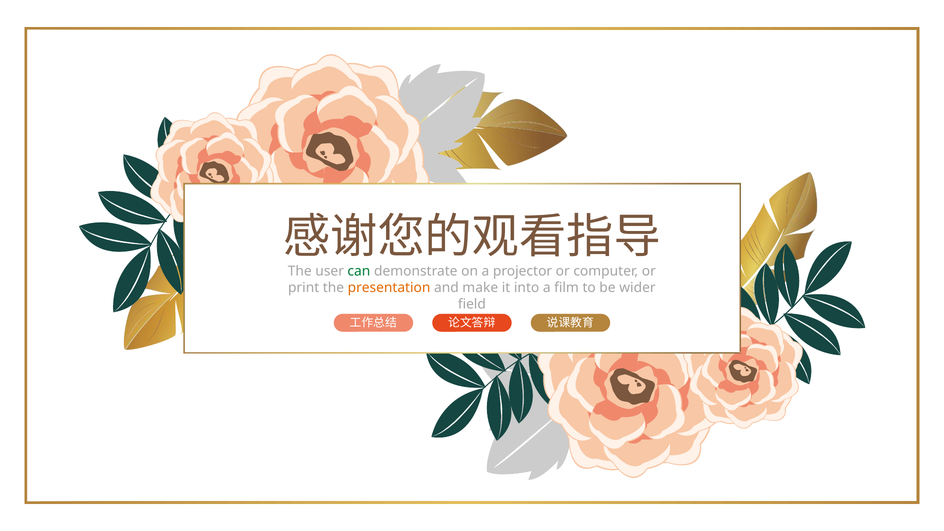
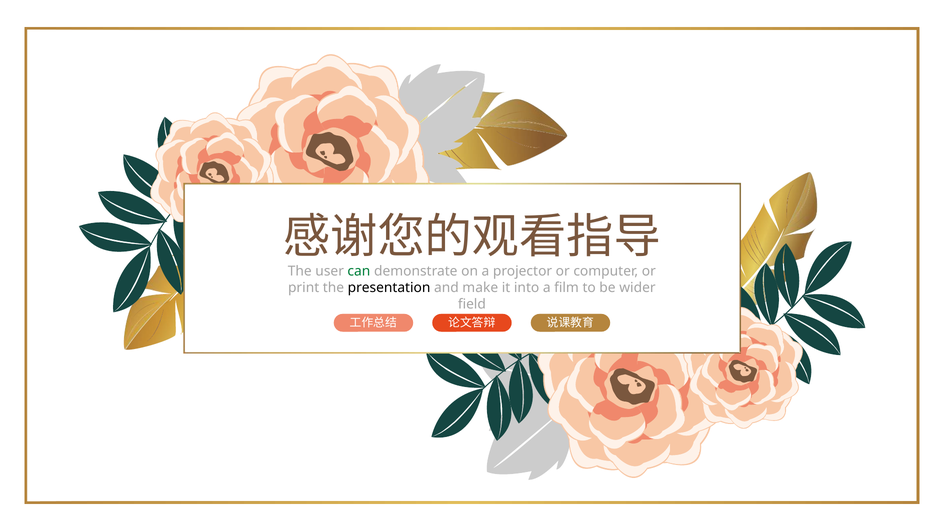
presentation colour: orange -> black
